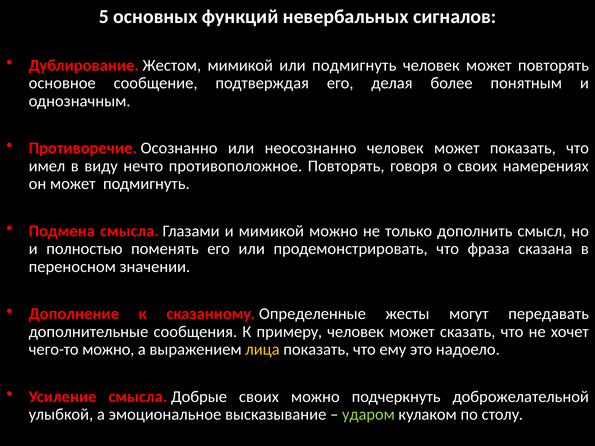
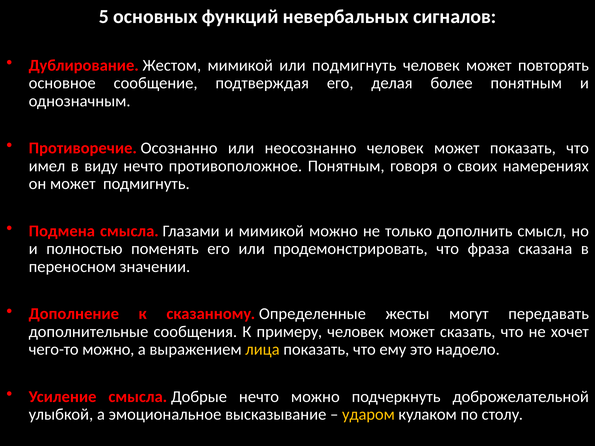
противоположное Повторять: Повторять -> Понятным
Добрые своих: своих -> нечто
ударом colour: light green -> yellow
